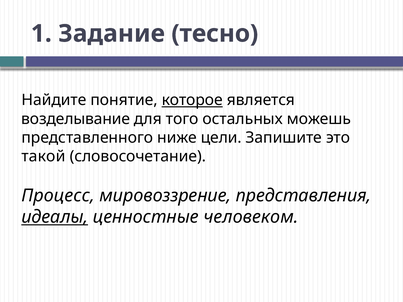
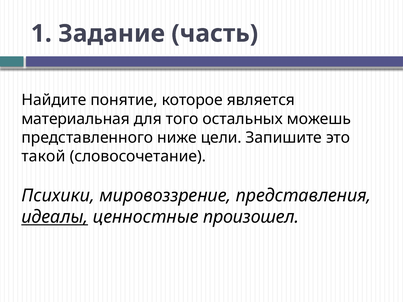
тесно: тесно -> часть
которое underline: present -> none
возделывание: возделывание -> материальная
Процесс: Процесс -> Психики
человеком: человеком -> произошел
